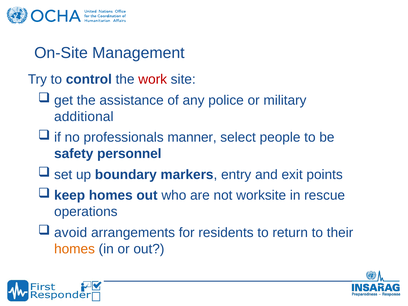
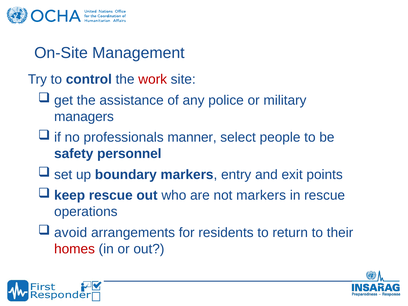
additional: additional -> managers
keep homes: homes -> rescue
not worksite: worksite -> markers
homes at (75, 249) colour: orange -> red
